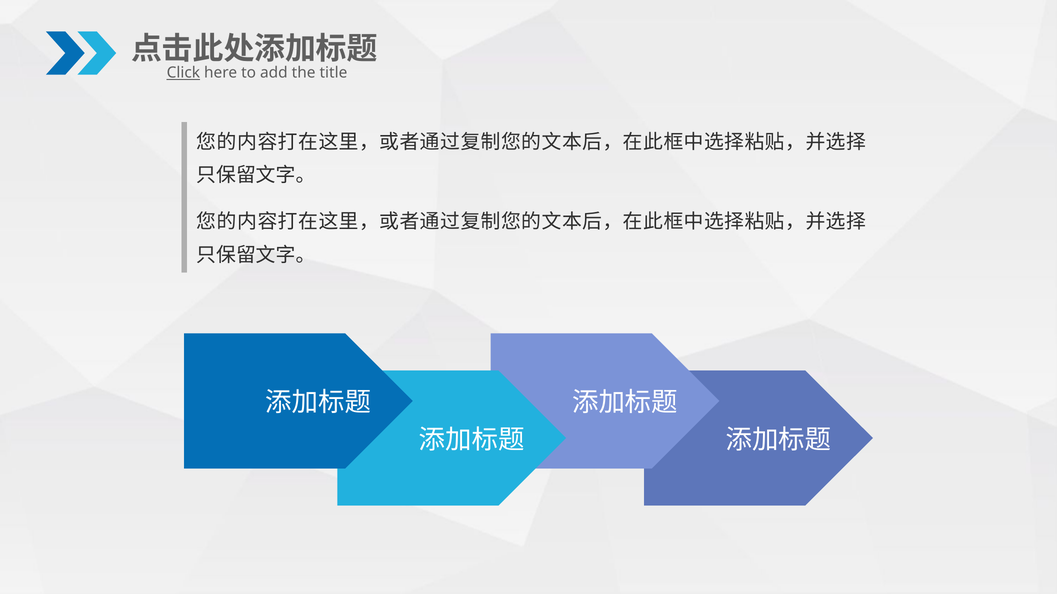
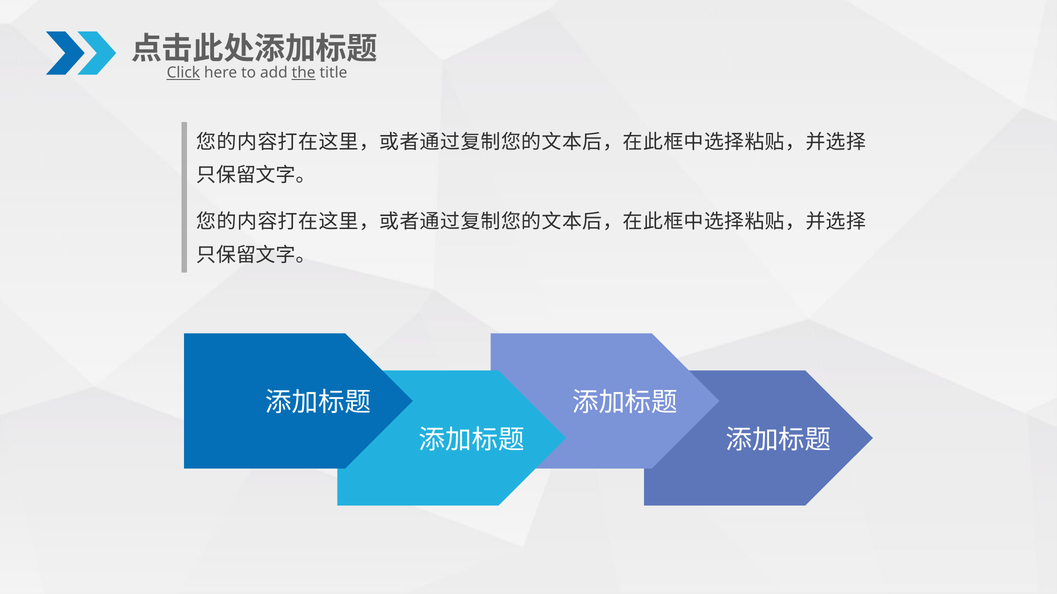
the underline: none -> present
